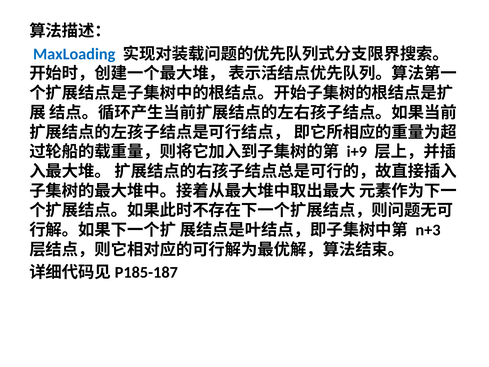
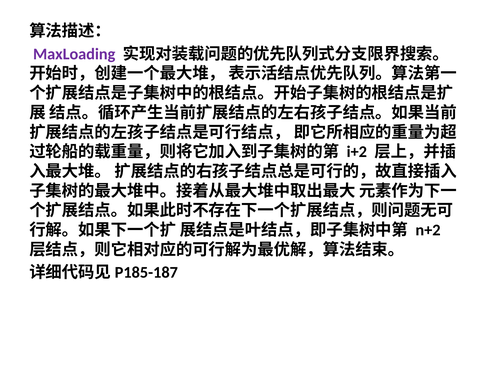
MaxLoading colour: blue -> purple
i+9: i+9 -> i+2
n+3: n+3 -> n+2
